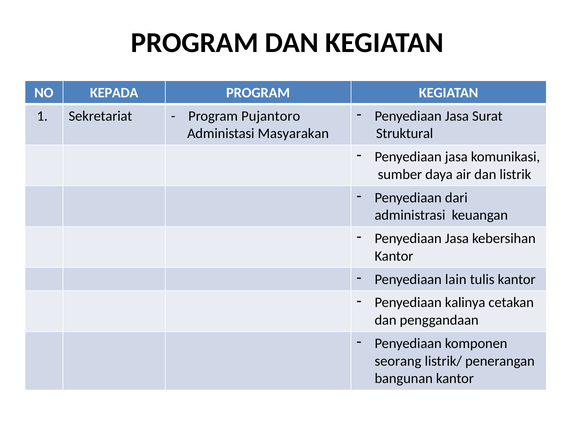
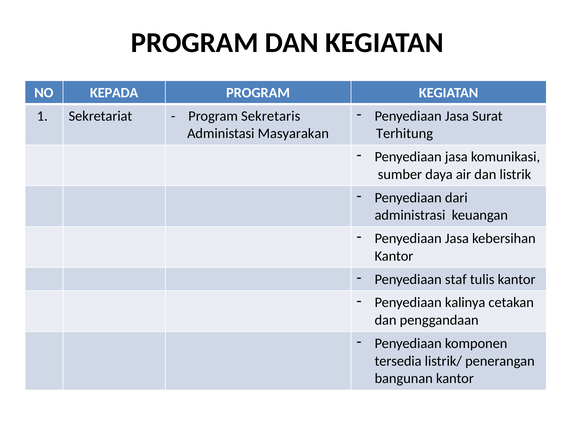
Pujantoro: Pujantoro -> Sekretaris
Struktural: Struktural -> Terhitung
lain: lain -> staf
seorang: seorang -> tersedia
